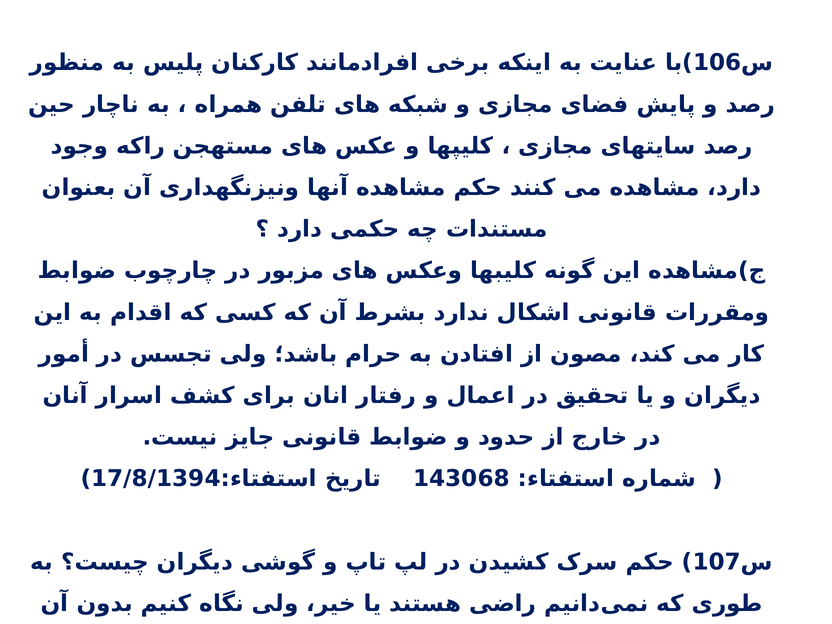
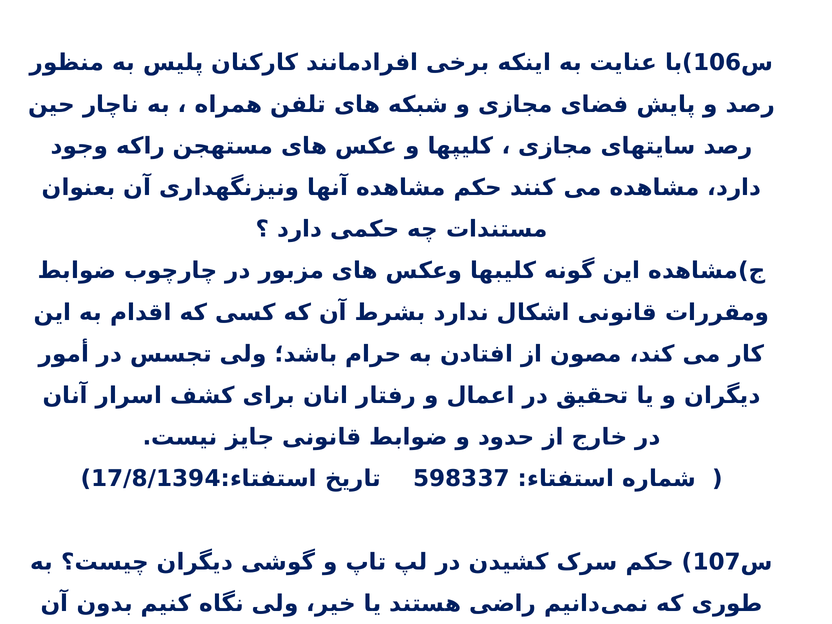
143068: 143068 -> 598337
